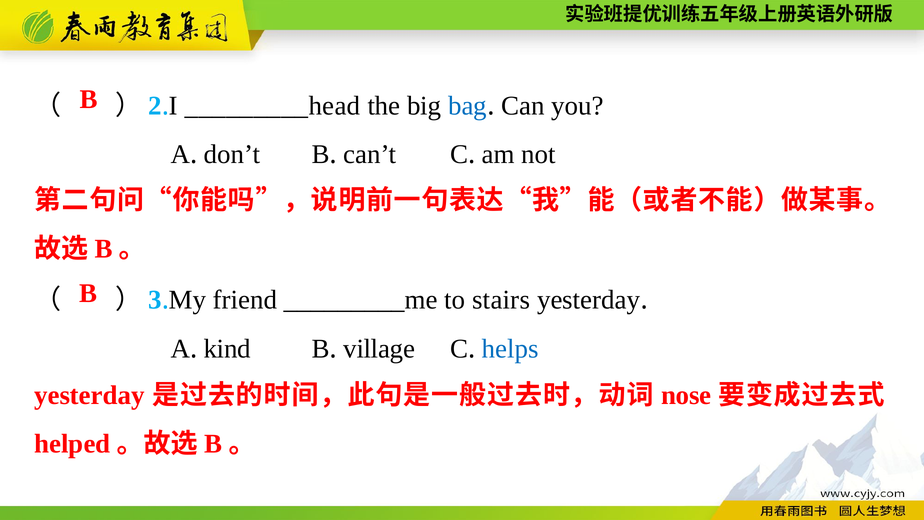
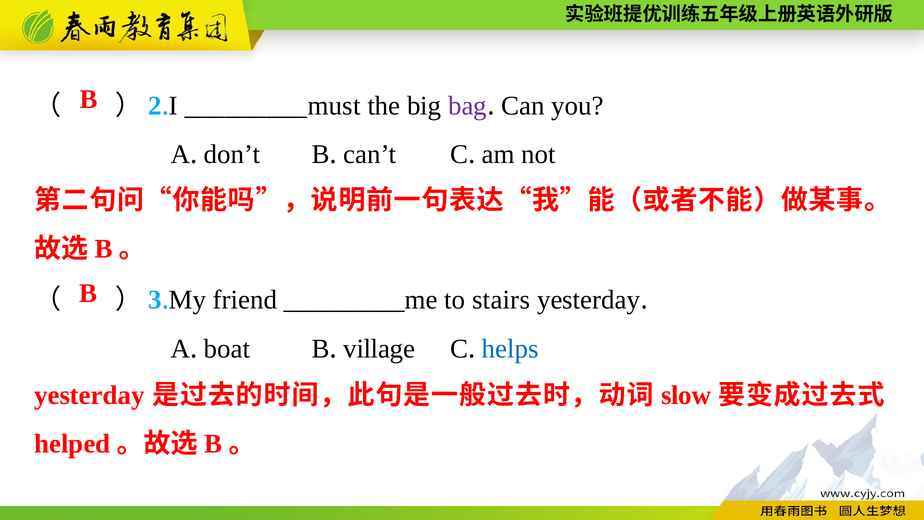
_________head: _________head -> _________must
bag colour: blue -> purple
kind: kind -> boat
nose: nose -> slow
